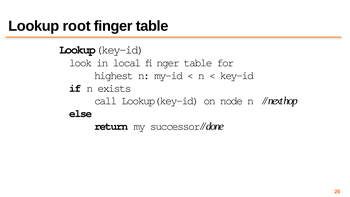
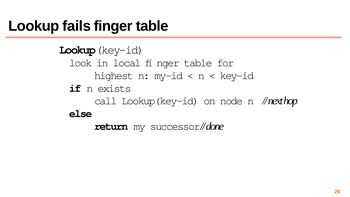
root: root -> fails
